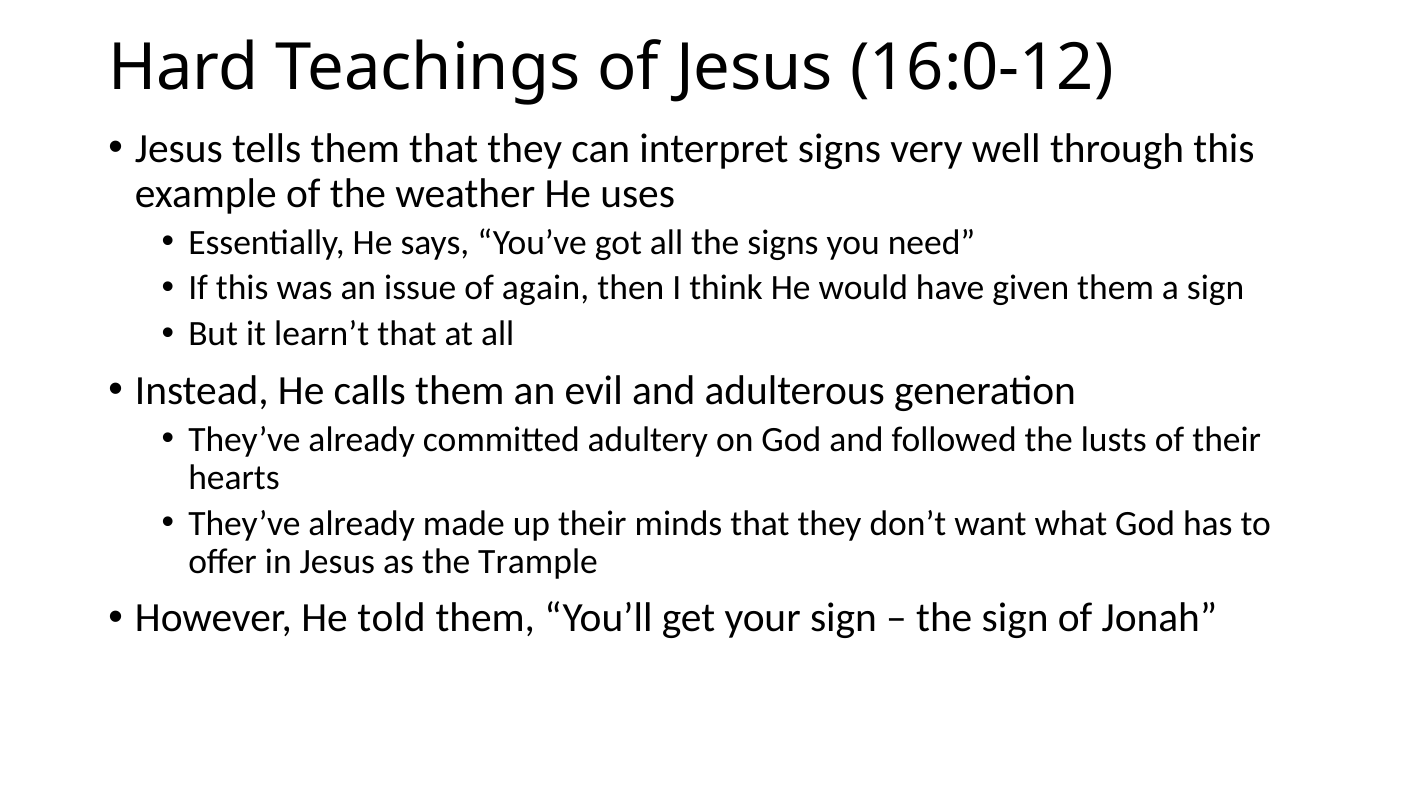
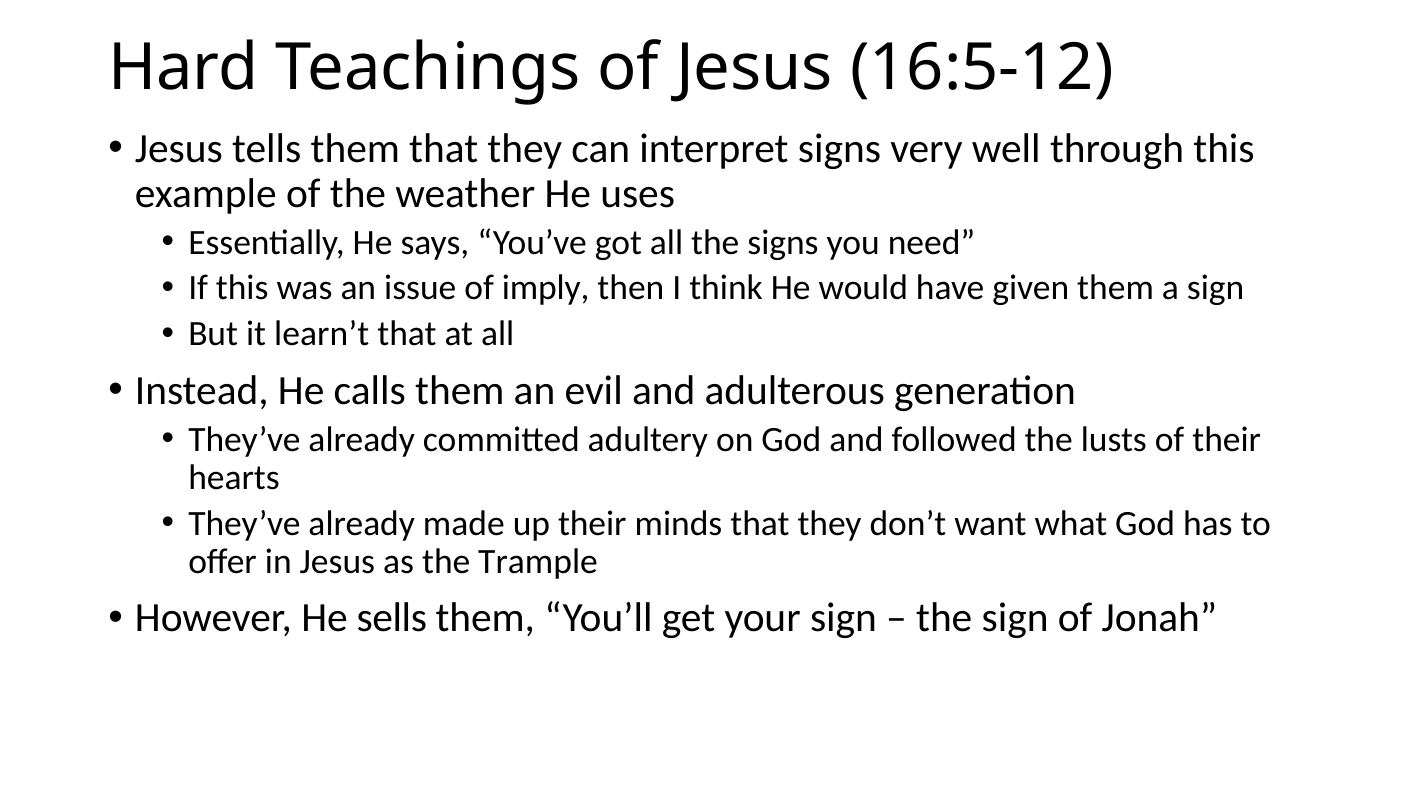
16:0-12: 16:0-12 -> 16:5-12
again: again -> imply
told: told -> sells
